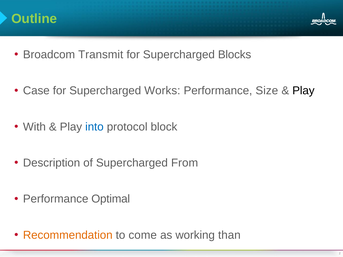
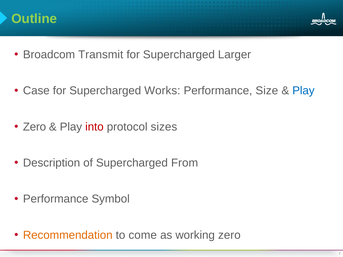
Blocks: Blocks -> Larger
Play at (303, 91) colour: black -> blue
With at (34, 127): With -> Zero
into colour: blue -> red
block: block -> sizes
Optimal: Optimal -> Symbol
working than: than -> zero
